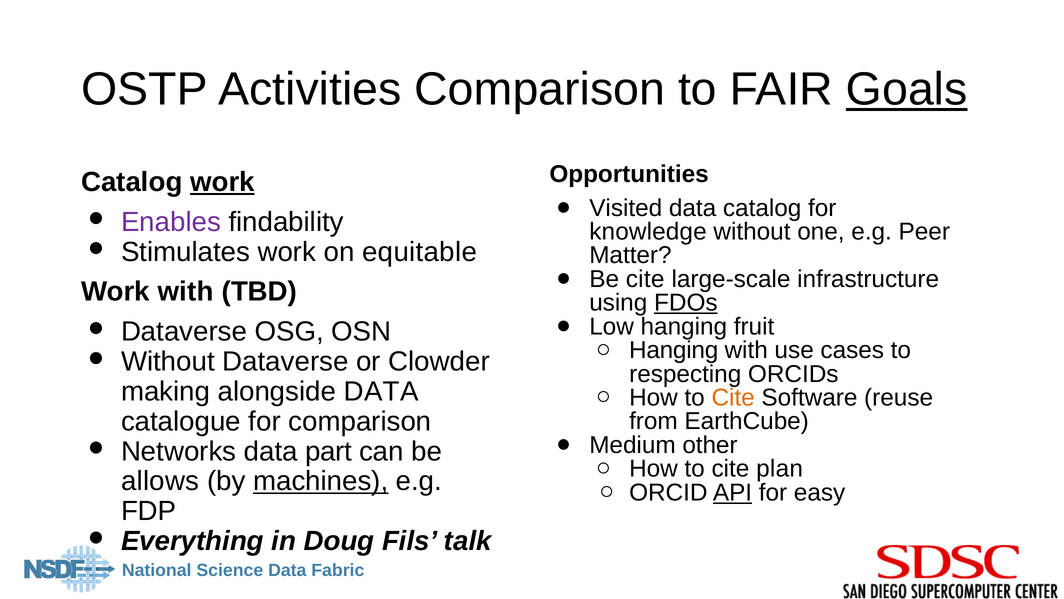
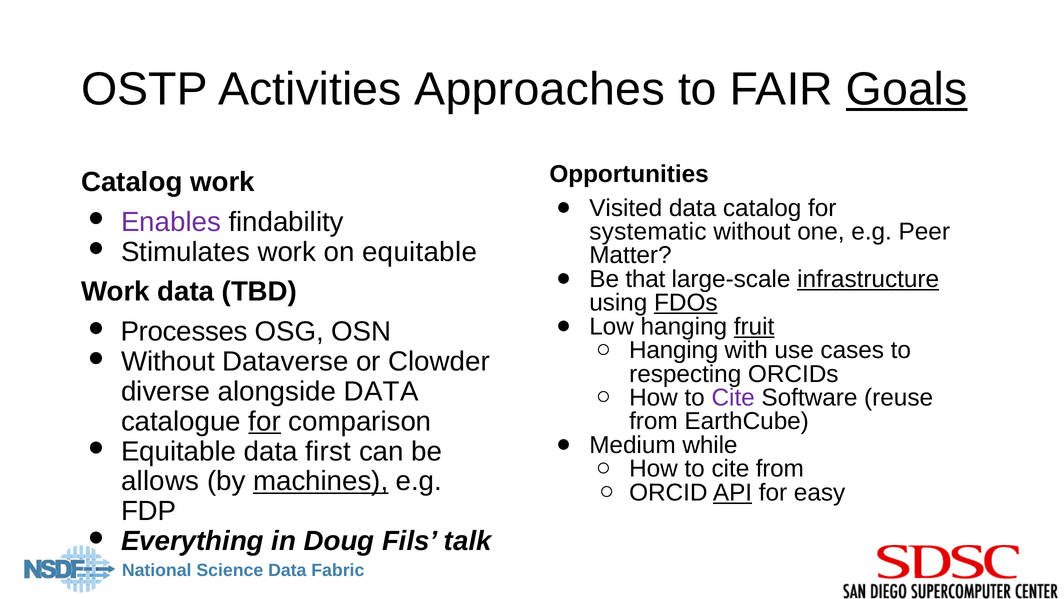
Activities Comparison: Comparison -> Approaches
work at (222, 182) underline: present -> none
knowledge: knowledge -> systematic
Be cite: cite -> that
infrastructure underline: none -> present
Work with: with -> data
fruit underline: none -> present
Dataverse at (184, 331): Dataverse -> Processes
making: making -> diverse
Cite at (733, 397) colour: orange -> purple
for at (265, 421) underline: none -> present
other: other -> while
Networks at (179, 451): Networks -> Equitable
part: part -> first
cite plan: plan -> from
